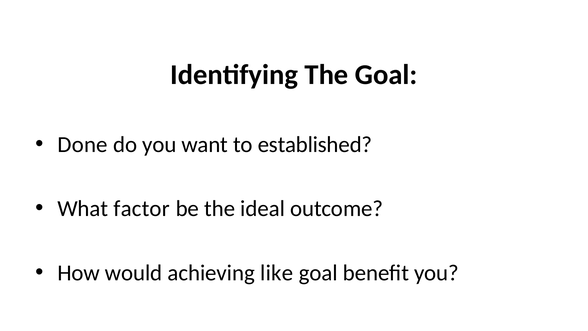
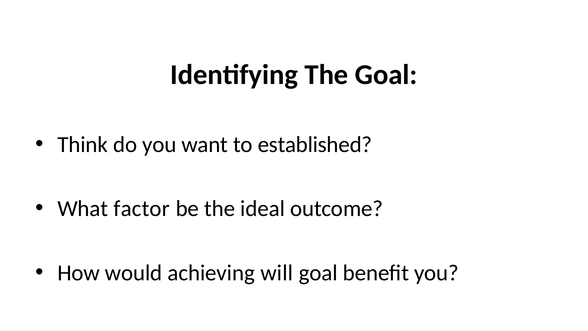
Done: Done -> Think
like: like -> will
